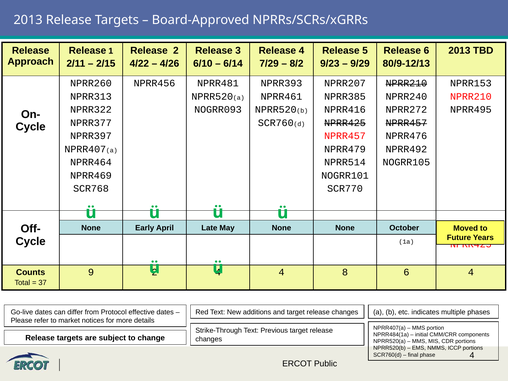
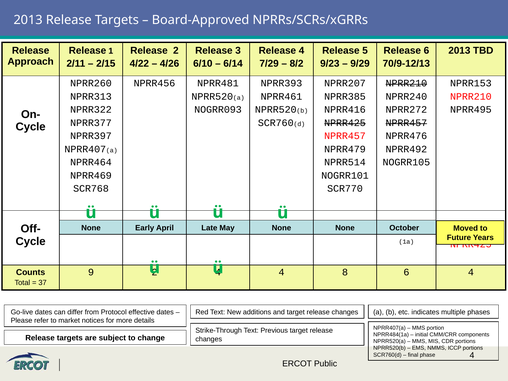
80/9-12/13: 80/9-12/13 -> 70/9-12/13
